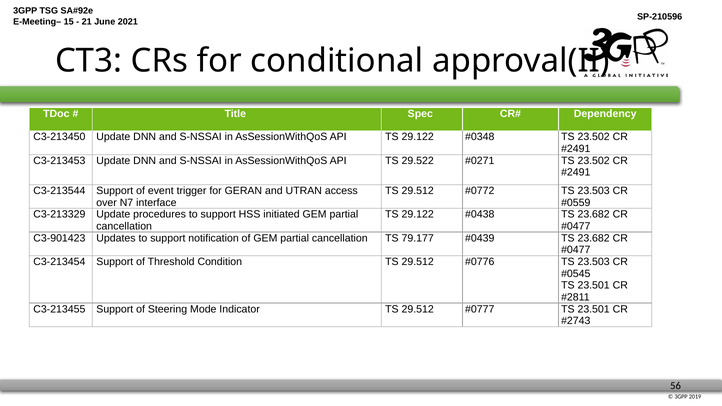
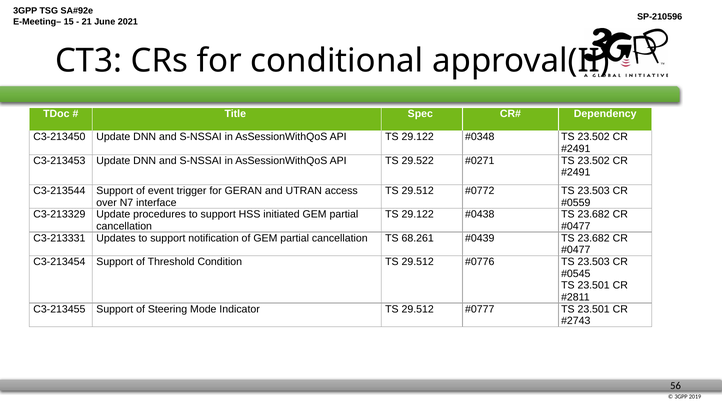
C3-901423: C3-901423 -> C3-213331
79.177: 79.177 -> 68.261
